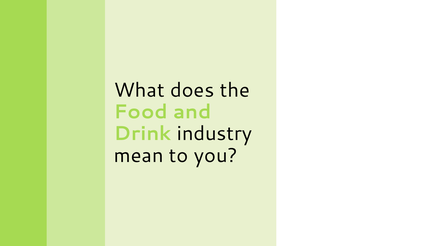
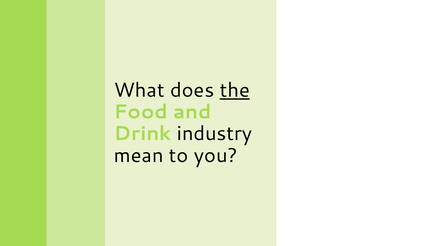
the at (235, 90) underline: none -> present
